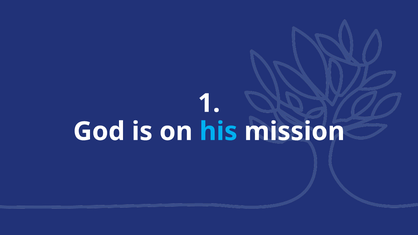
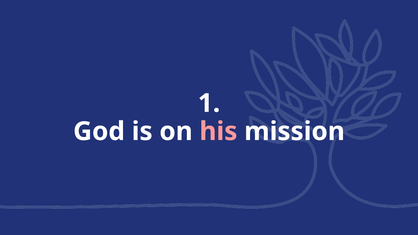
his colour: light blue -> pink
